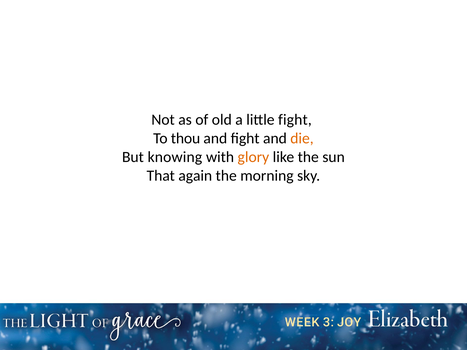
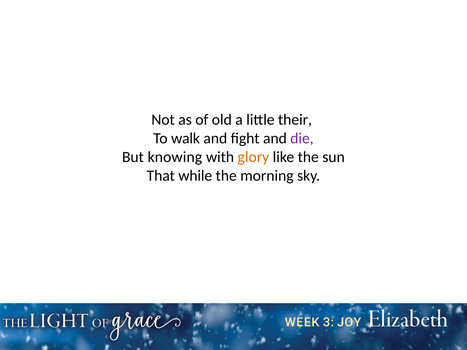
little fight: fight -> their
thou: thou -> walk
die colour: orange -> purple
again: again -> while
